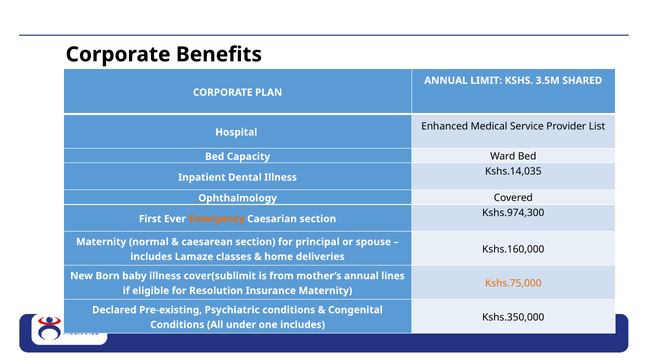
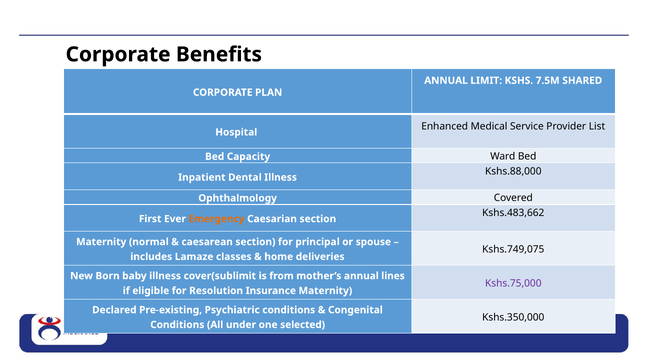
3.5M: 3.5M -> 7.5M
Kshs.14,035: Kshs.14,035 -> Kshs.88,000
Kshs.974,300: Kshs.974,300 -> Kshs.483,662
Kshs.160,000: Kshs.160,000 -> Kshs.749,075
Kshs.75,000 colour: orange -> purple
one includes: includes -> selected
